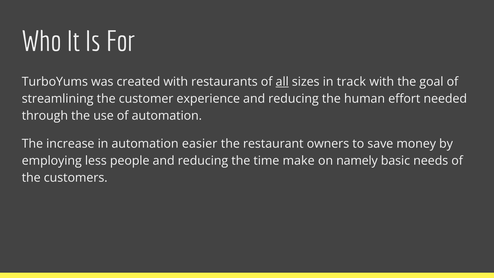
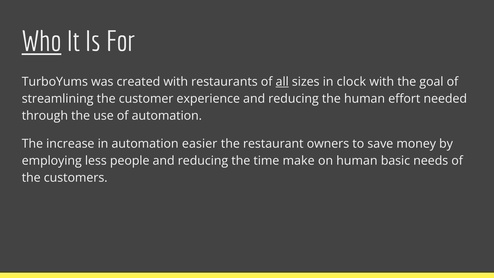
Who underline: none -> present
track: track -> clock
on namely: namely -> human
